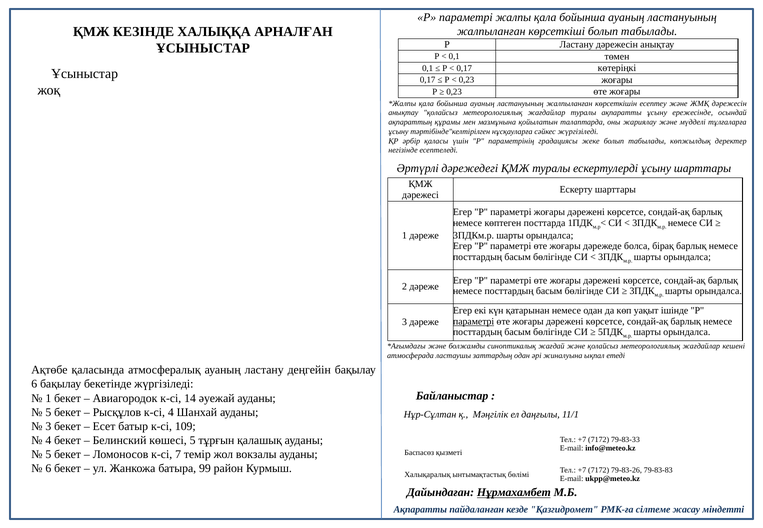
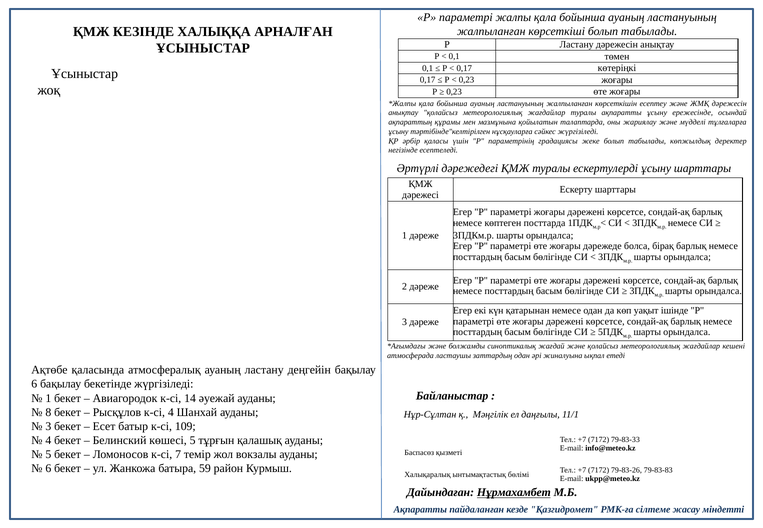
параметрі at (474, 322) underline: present -> none
5 at (48, 412): 5 -> 8
99: 99 -> 59
